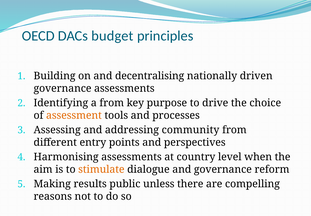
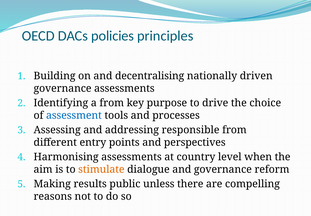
budget: budget -> policies
assessment colour: orange -> blue
community: community -> responsible
